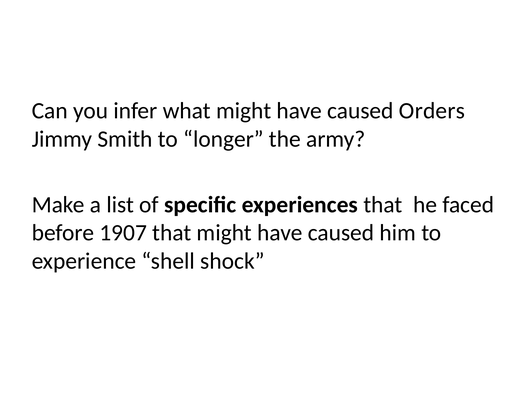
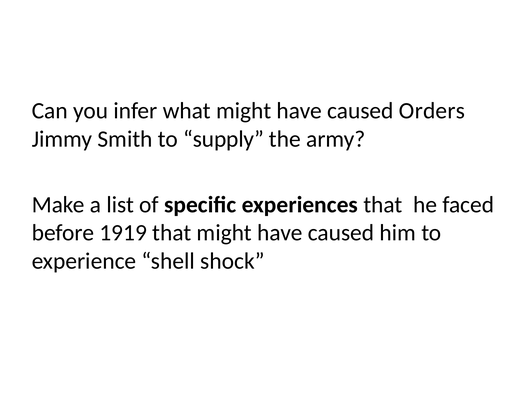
longer: longer -> supply
1907: 1907 -> 1919
